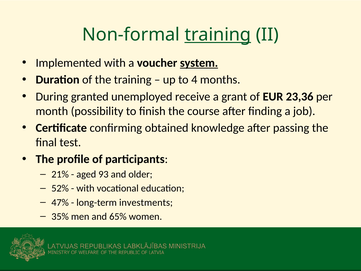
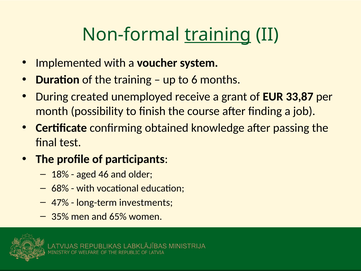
system underline: present -> none
4: 4 -> 6
granted: granted -> created
23,36: 23,36 -> 33,87
21%: 21% -> 18%
93: 93 -> 46
52%: 52% -> 68%
